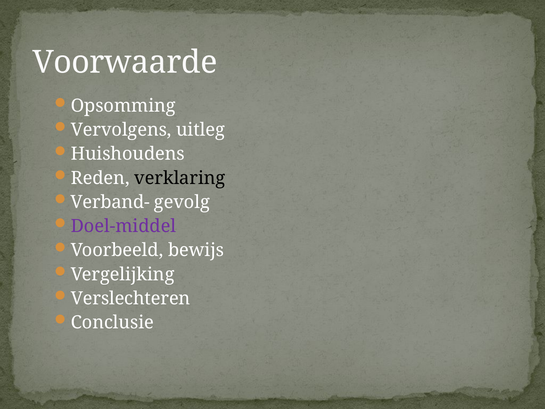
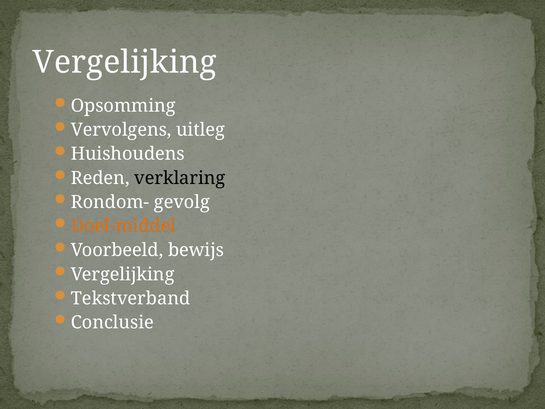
Voorwaarde at (125, 62): Voorwaarde -> Vergelijking
Verband-: Verband- -> Rondom-
Doel-middel colour: purple -> orange
Verslechteren: Verslechteren -> Tekstverband
